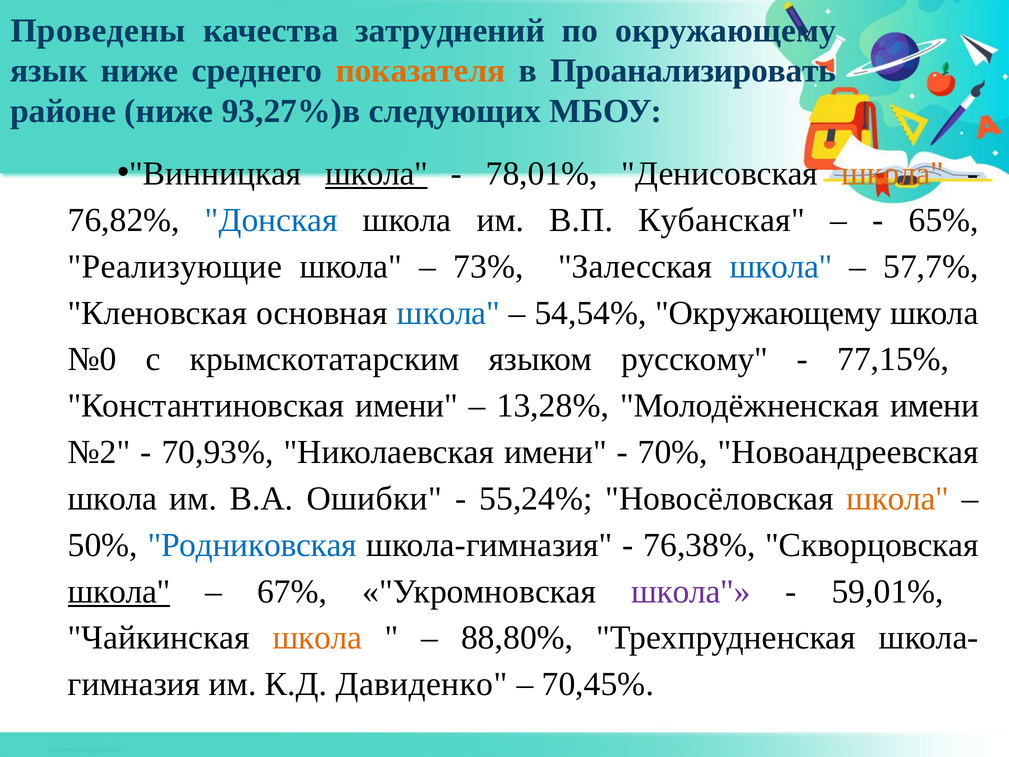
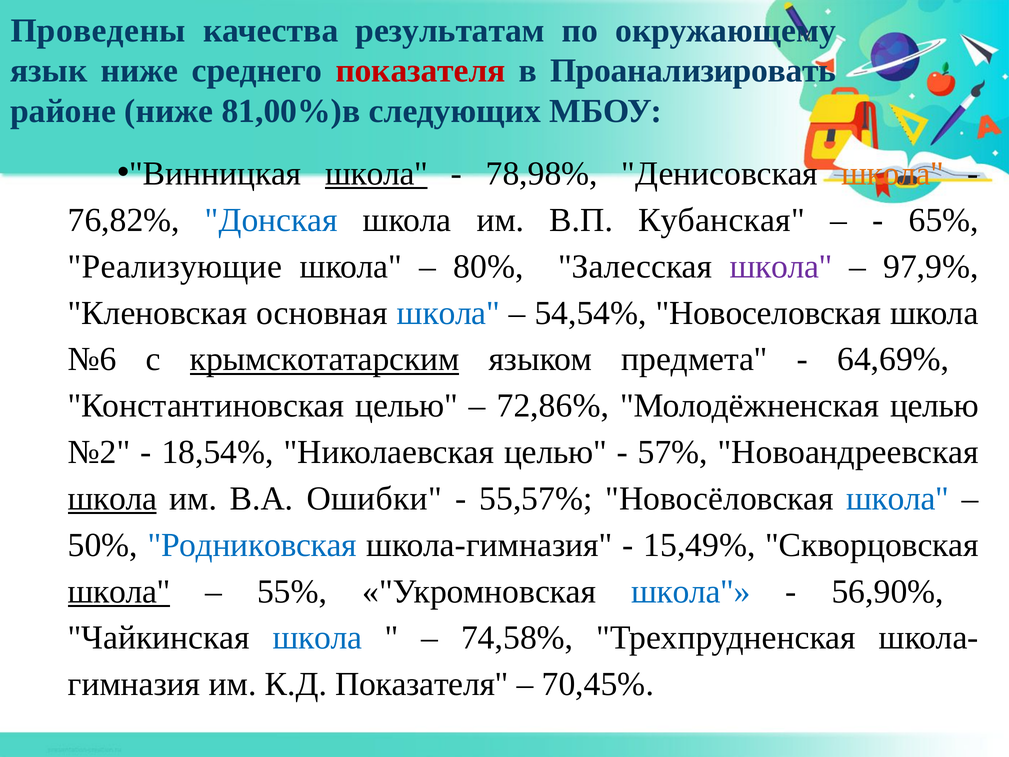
затруднений: затруднений -> результатам
показателя at (421, 71) colour: orange -> red
93,27%)в: 93,27%)в -> 81,00%)в
78,01%: 78,01% -> 78,98%
73%: 73% -> 80%
школа at (781, 266) colour: blue -> purple
57,7%: 57,7% -> 97,9%
54,54% Окружающему: Окружающему -> Новоселовская
№0: №0 -> №6
крымскотатарским underline: none -> present
русскому: русскому -> предмета
77,15%: 77,15% -> 64,69%
Константиновская имени: имени -> целью
13,28%: 13,28% -> 72,86%
Молодёжненская имени: имени -> целью
70,93%: 70,93% -> 18,54%
Николаевская имени: имени -> целью
70%: 70% -> 57%
школа at (112, 498) underline: none -> present
55,24%: 55,24% -> 55,57%
школа at (898, 498) colour: orange -> blue
76,38%: 76,38% -> 15,49%
67%: 67% -> 55%
школа at (691, 591) colour: purple -> blue
59,01%: 59,01% -> 56,90%
школа at (317, 638) colour: orange -> blue
88,80%: 88,80% -> 74,58%
К.Д Давиденко: Давиденко -> Показателя
